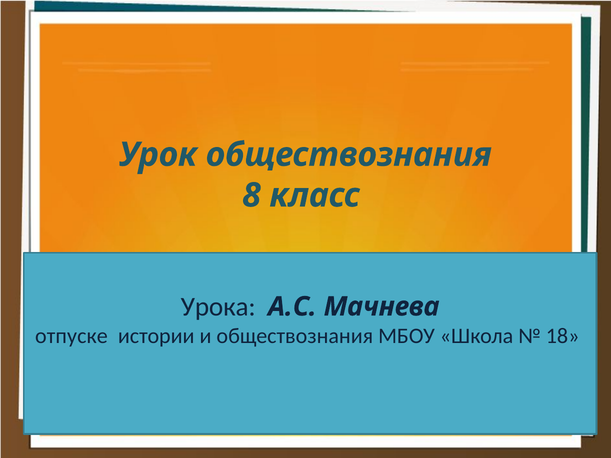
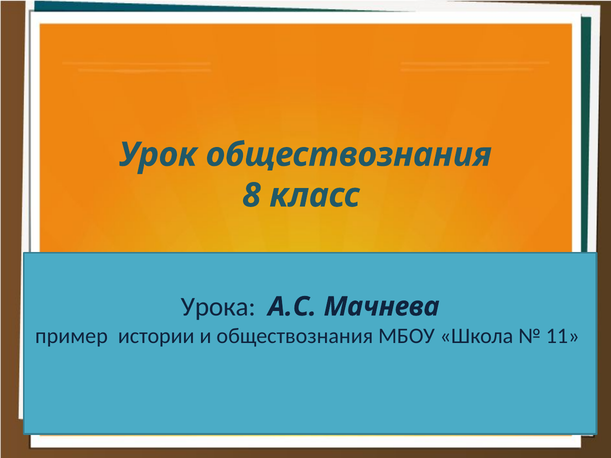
отпуске: отпуске -> пример
18: 18 -> 11
